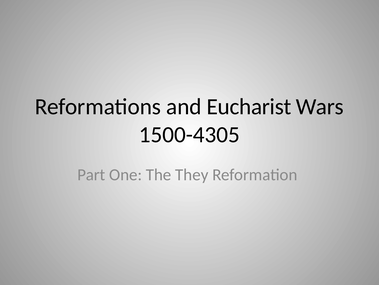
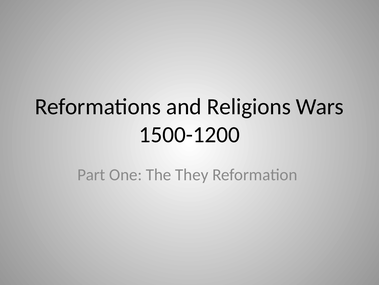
Eucharist: Eucharist -> Religions
1500-4305: 1500-4305 -> 1500-1200
